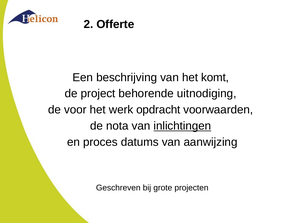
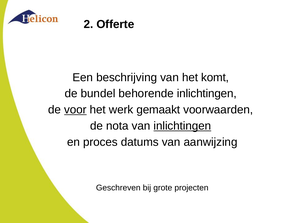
project: project -> bundel
behorende uitnodiging: uitnodiging -> inlichtingen
voor underline: none -> present
opdracht: opdracht -> gemaakt
